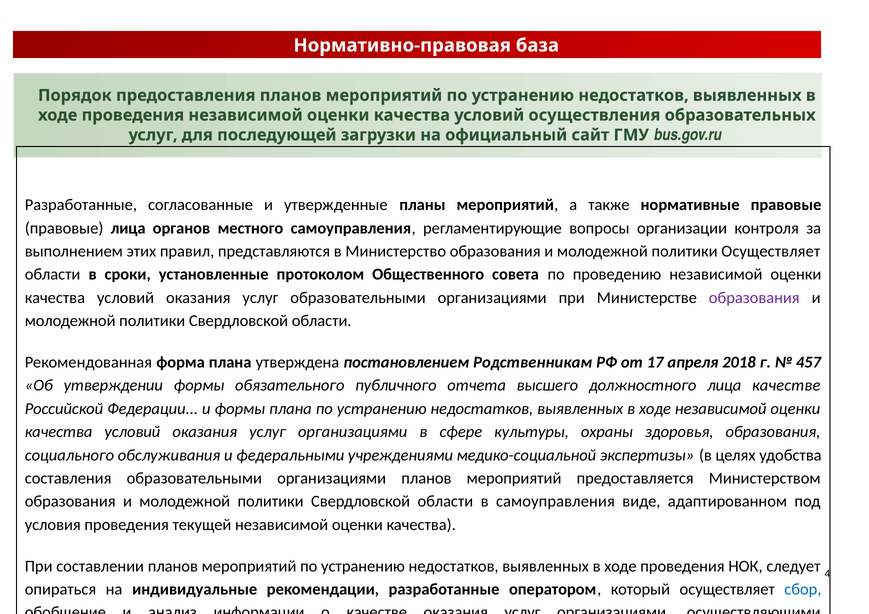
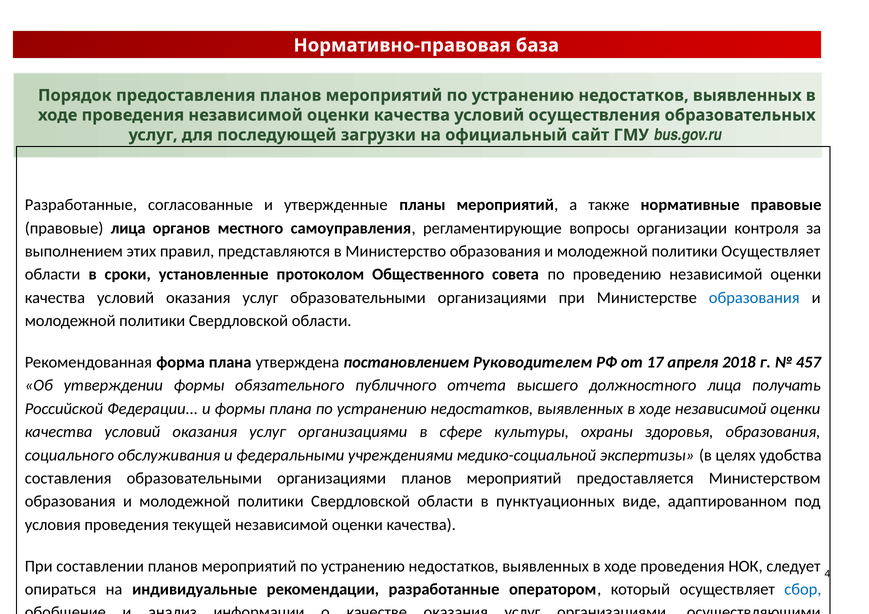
образования at (754, 298) colour: purple -> blue
Родственникам: Родственникам -> Руководителем
лица качестве: качестве -> получать
в самоуправления: самоуправления -> пунктуационных
